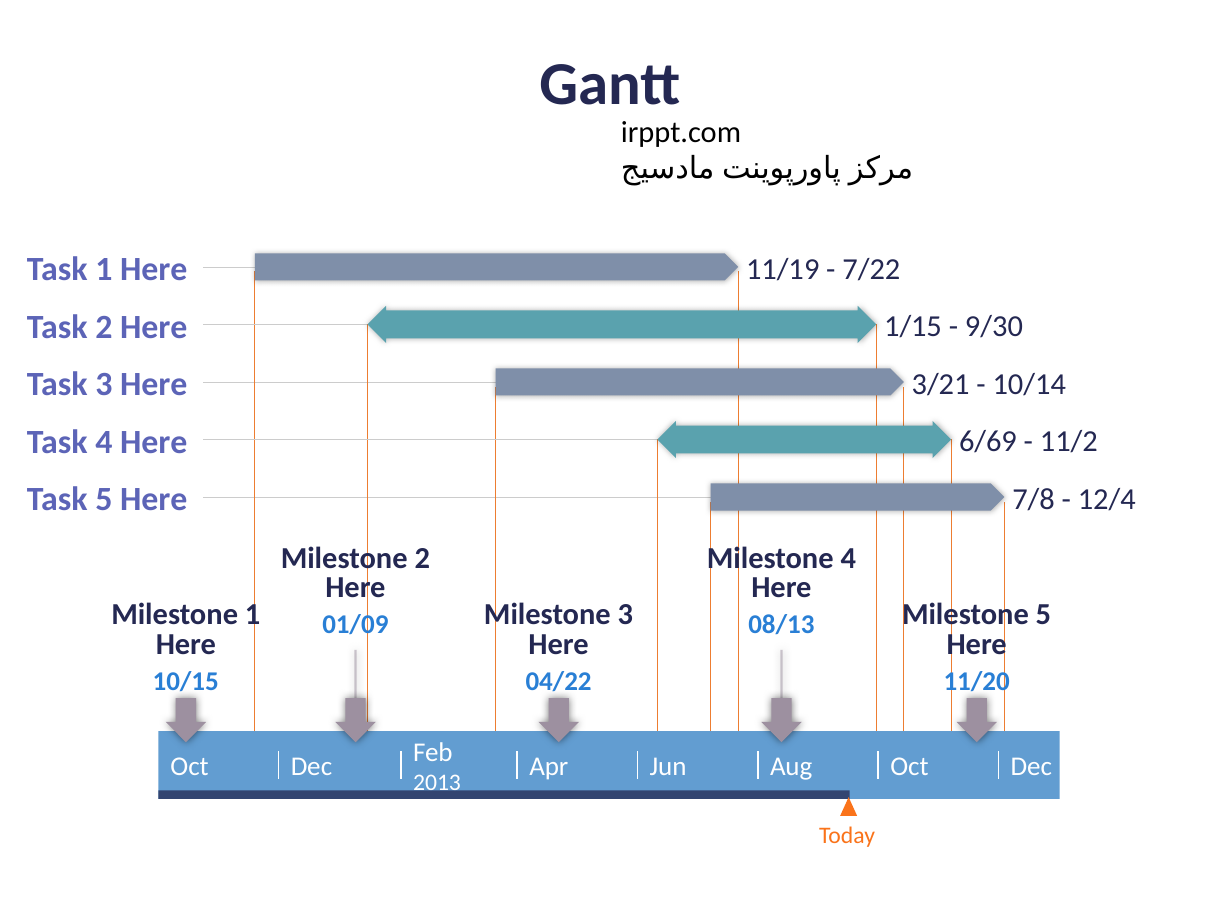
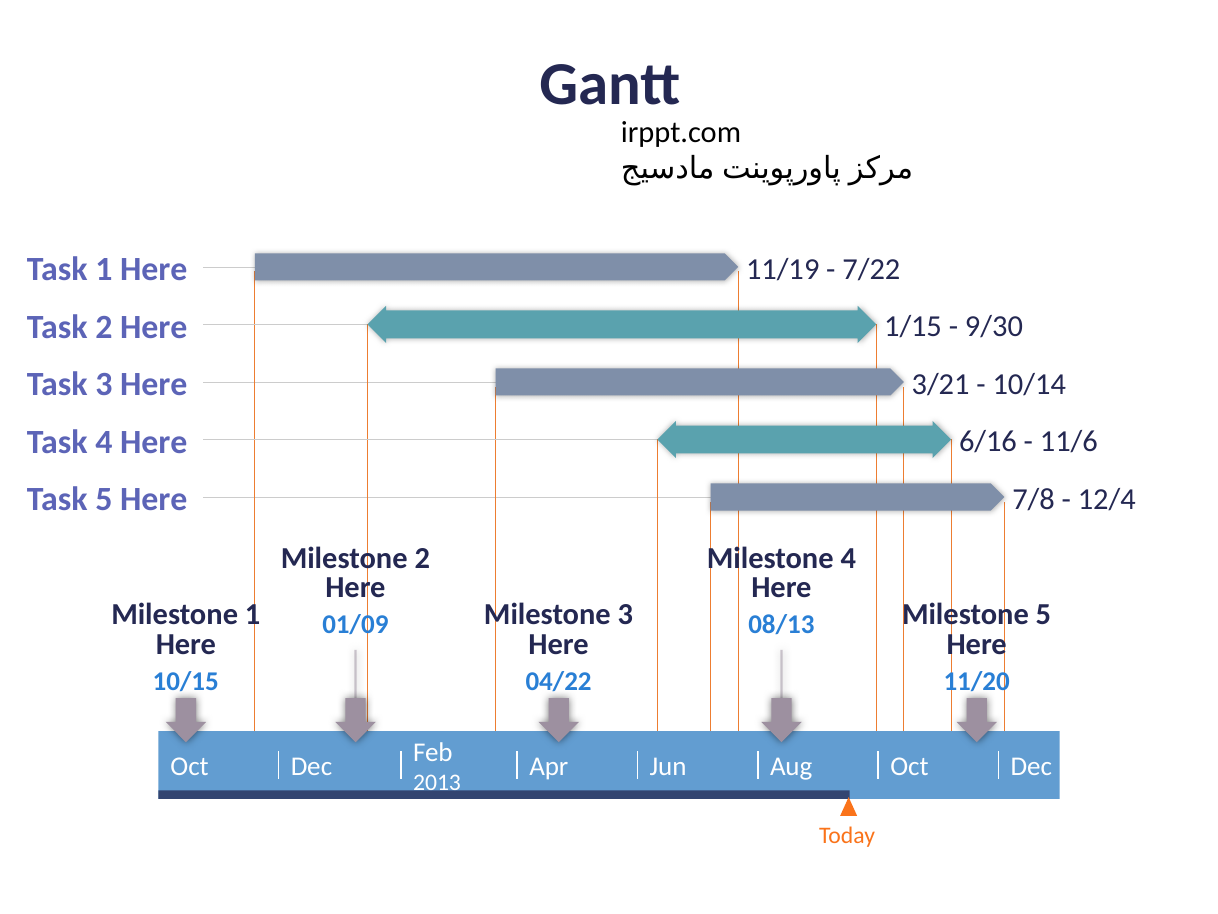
6/69: 6/69 -> 6/16
11/2: 11/2 -> 11/6
